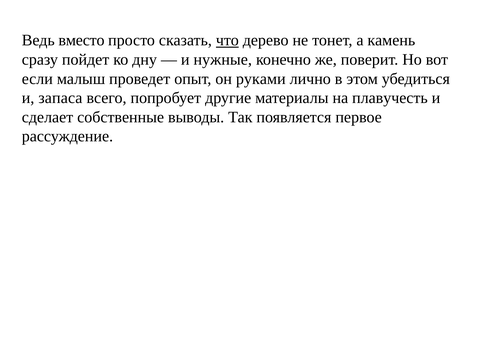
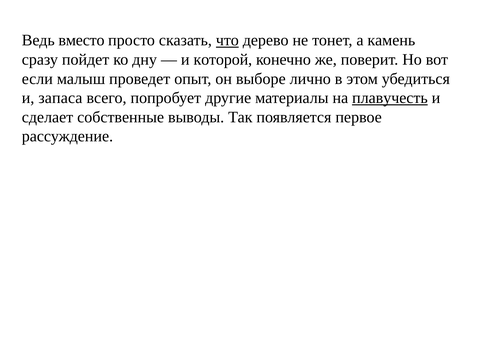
нужные: нужные -> которой
руками: руками -> выборе
плавучесть underline: none -> present
